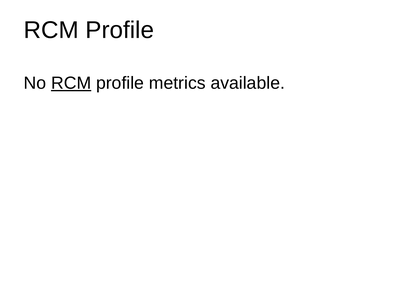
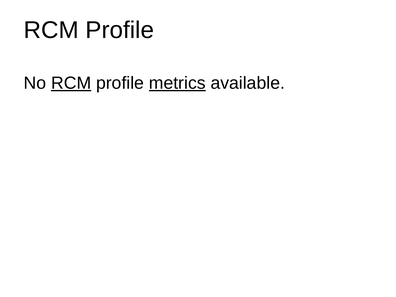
metrics underline: none -> present
